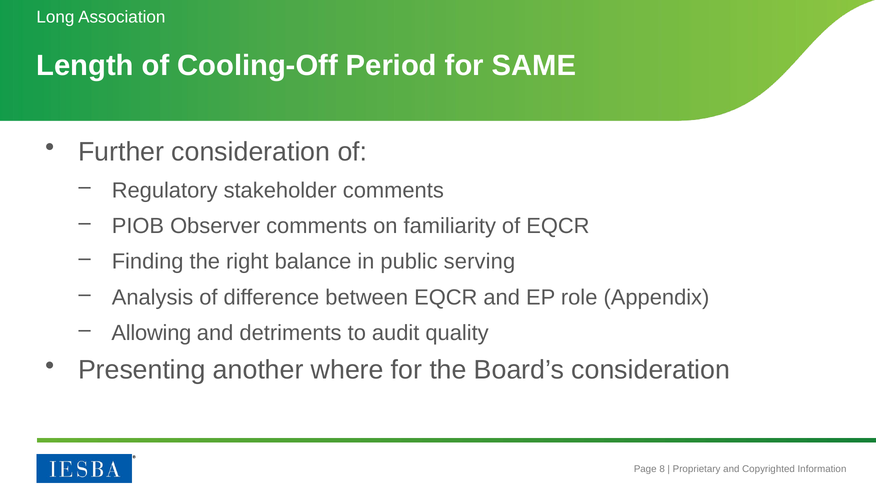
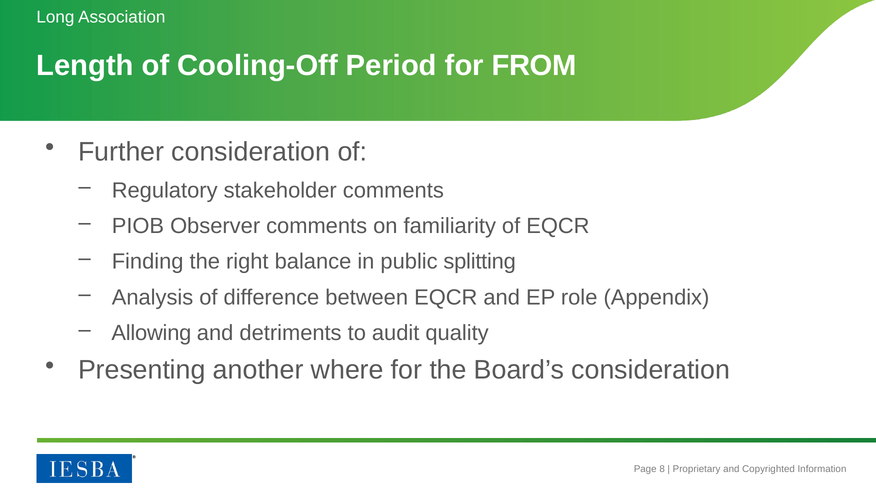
SAME: SAME -> FROM
serving: serving -> splitting
